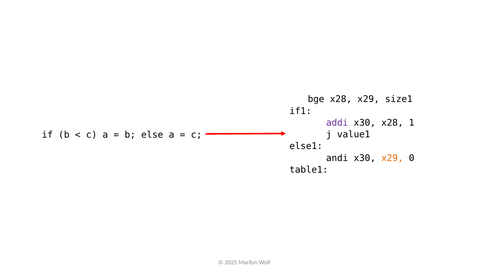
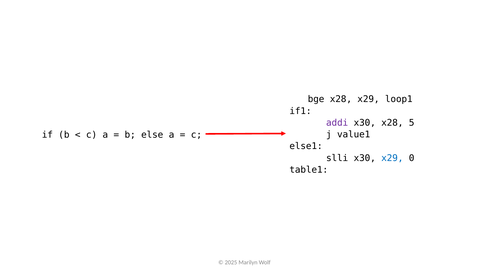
size1: size1 -> loop1
1: 1 -> 5
andi: andi -> slli
x29 at (392, 158) colour: orange -> blue
